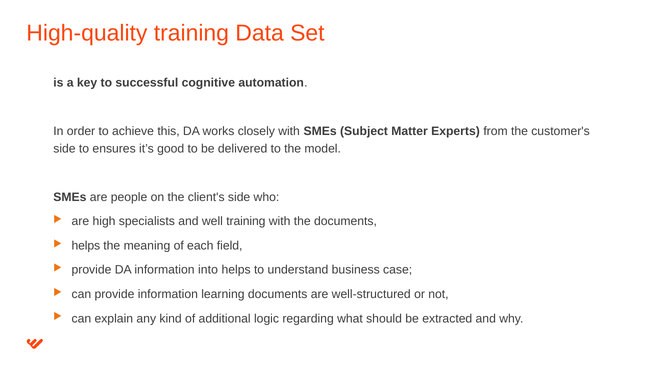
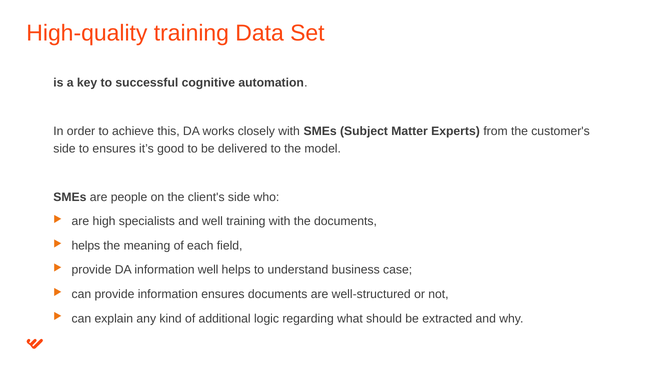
information into: into -> well
information learning: learning -> ensures
